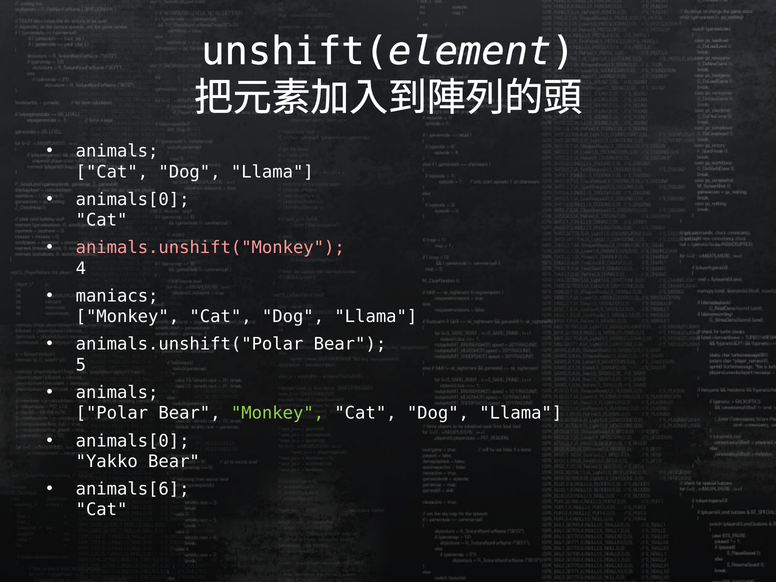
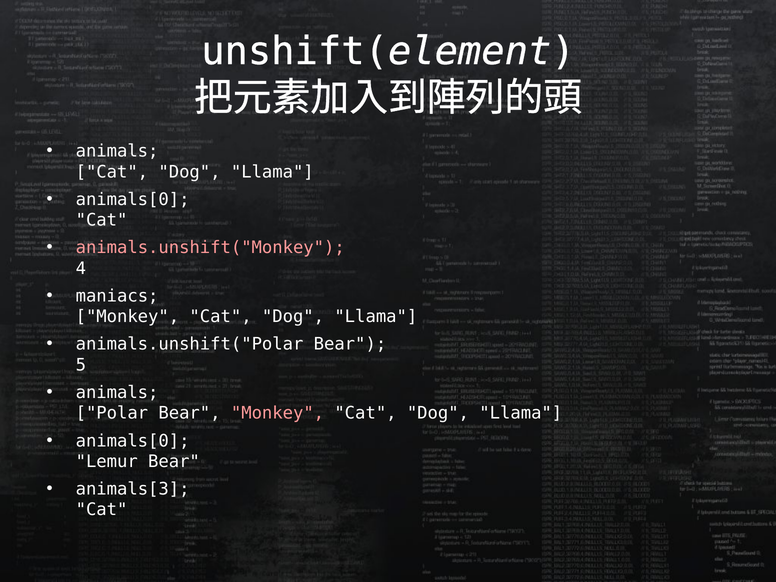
Monkey at (278, 413) colour: light green -> pink
Yakko: Yakko -> Lemur
animals[6: animals[6 -> animals[3
